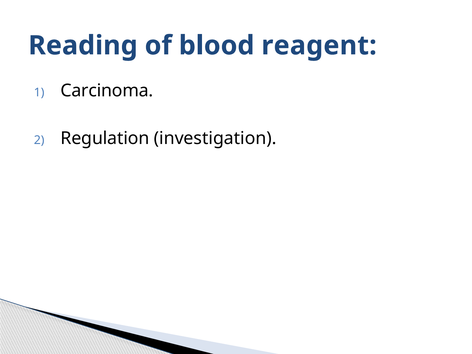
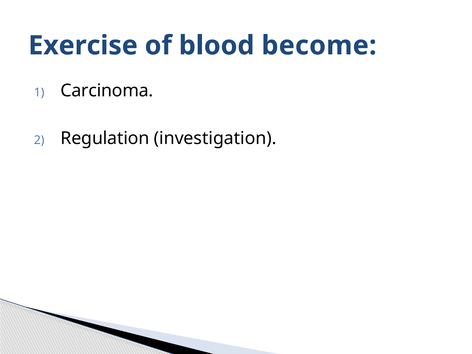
Reading: Reading -> Exercise
reagent: reagent -> become
